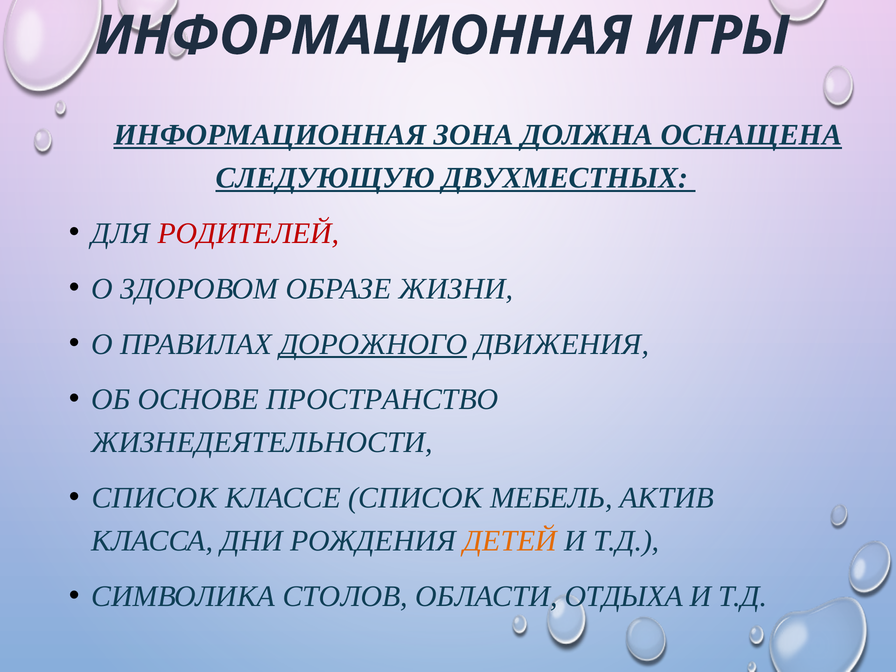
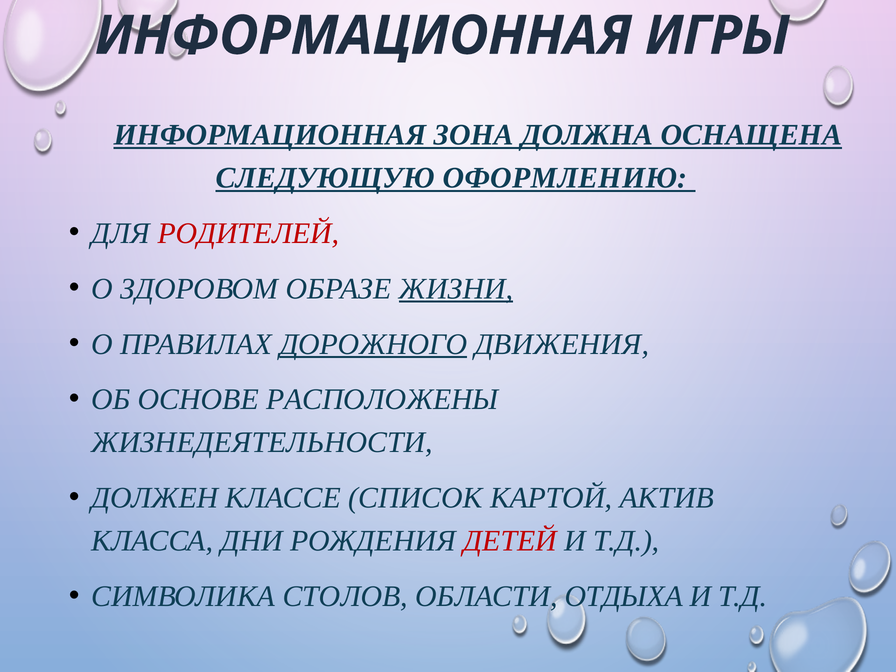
ДВУХМЕСТНЫХ: ДВУХМЕСТНЫХ -> ОФОРМЛЕНИЮ
ЖИЗНИ underline: none -> present
ПРОСТРАНСТВО: ПРОСТРАНСТВО -> РАСПОЛОЖЕНЫ
СПИСОК at (154, 498): СПИСОК -> ДОЛЖЕН
МЕБЕЛЬ: МЕБЕЛЬ -> КАРТОЙ
ДЕТЕЙ colour: orange -> red
